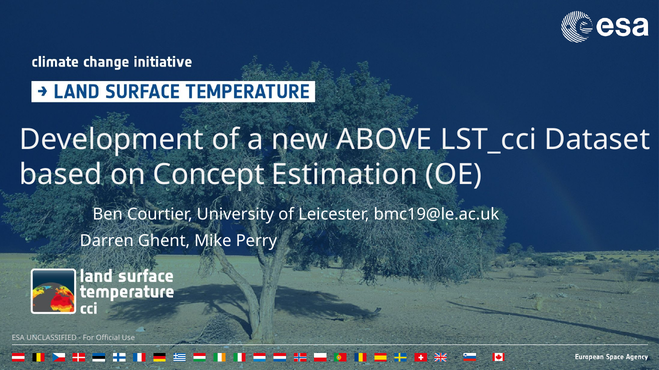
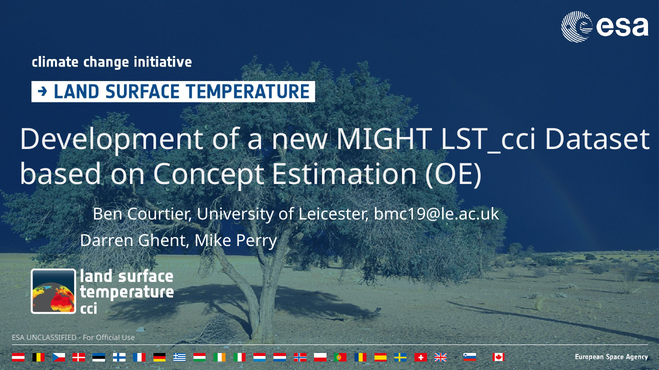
ABOVE: ABOVE -> MIGHT
